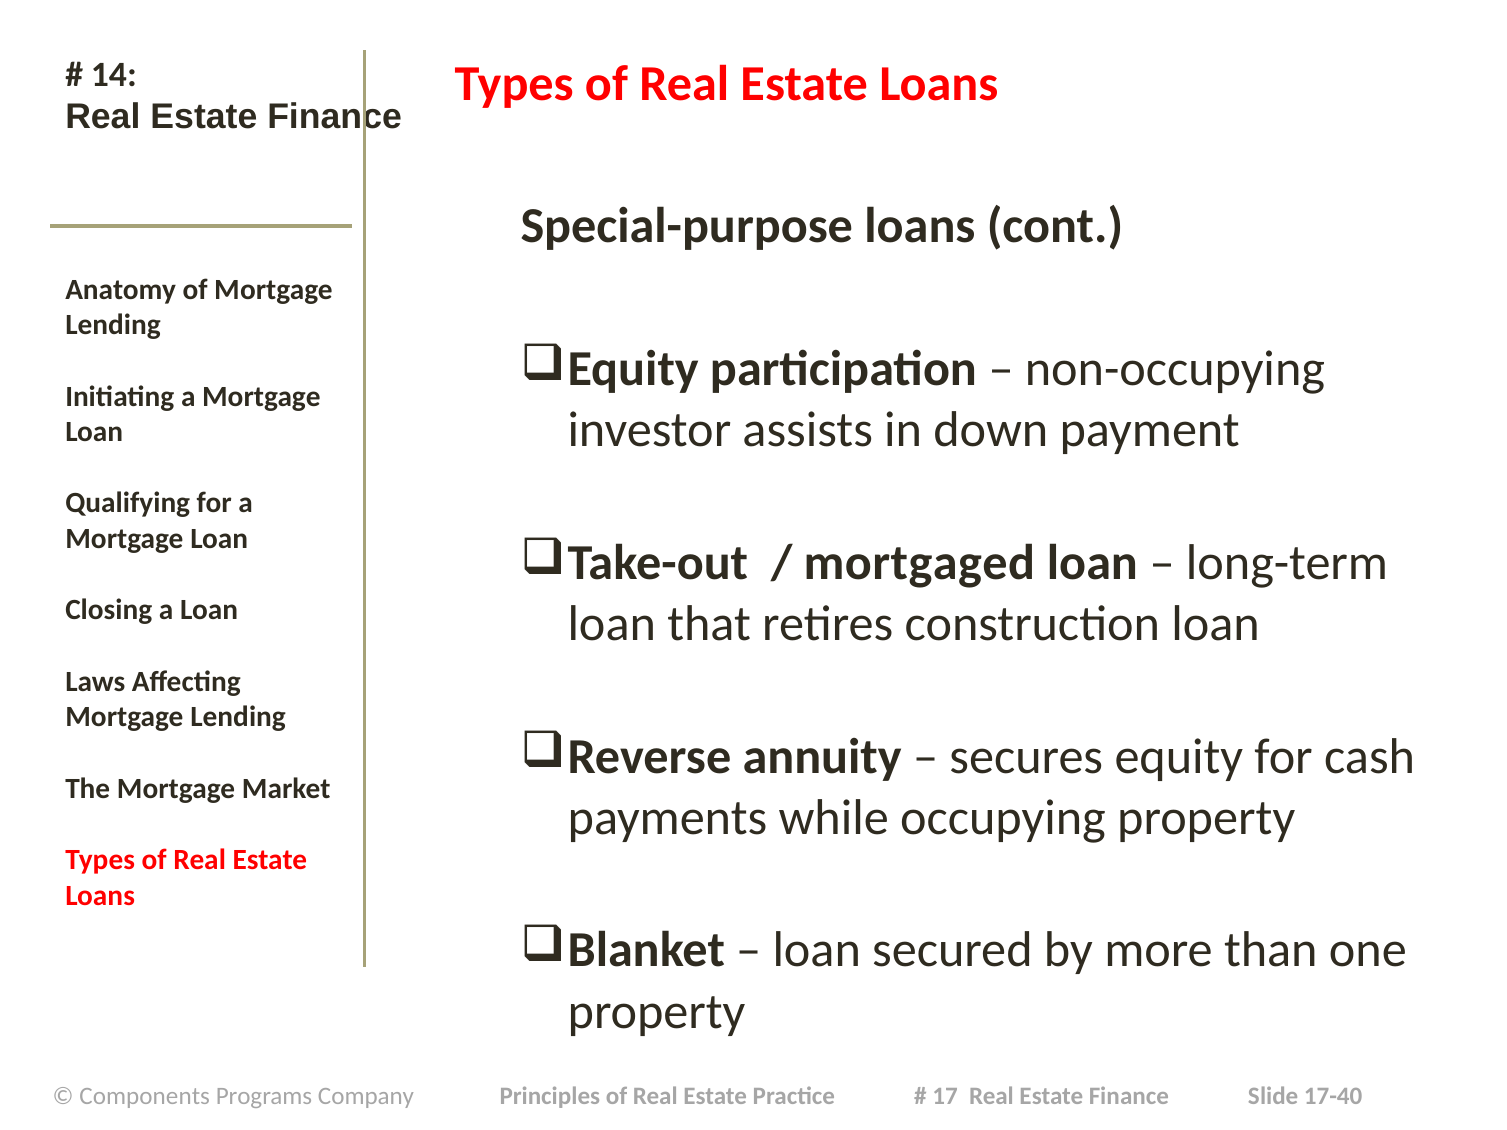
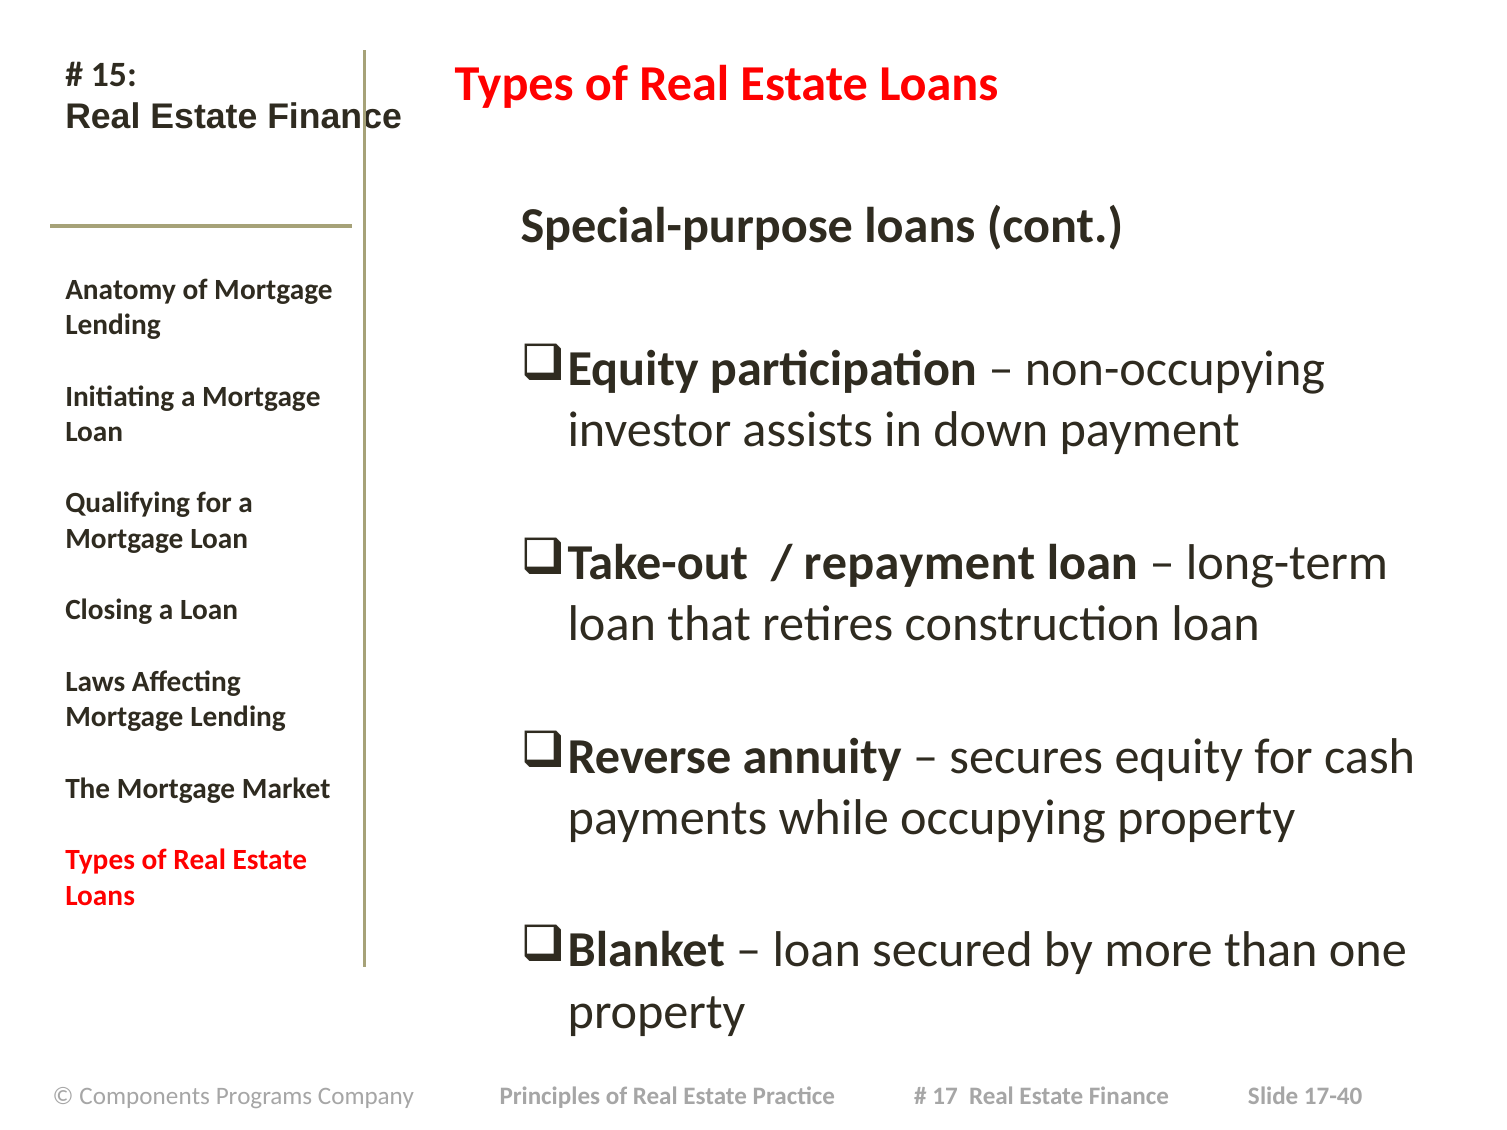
14: 14 -> 15
mortgaged: mortgaged -> repayment
